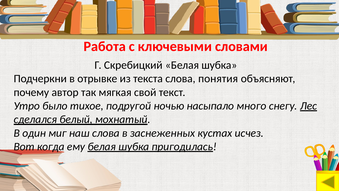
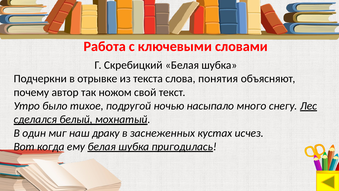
мягкая: мягкая -> ножом
наш слова: слова -> драку
